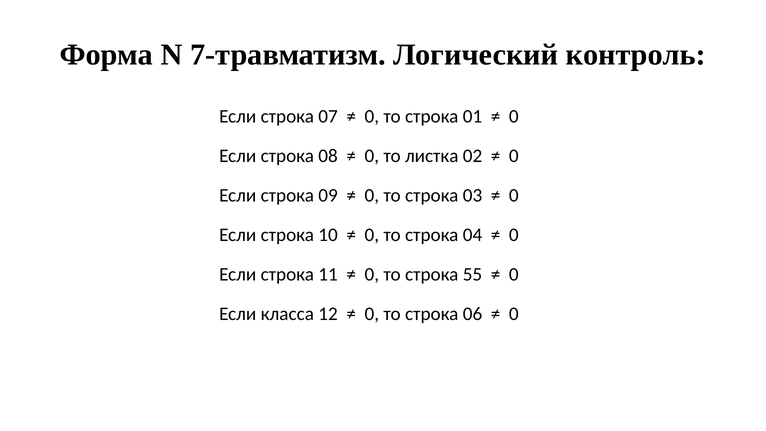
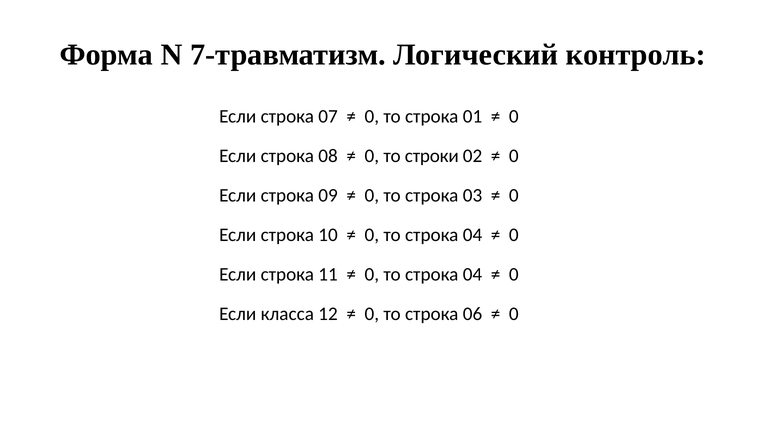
листка: листка -> строки
55 at (472, 274): 55 -> 04
